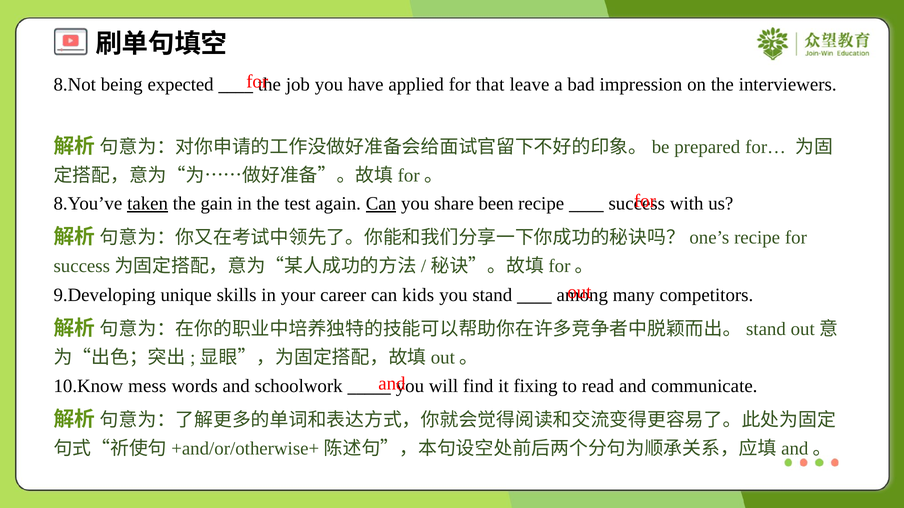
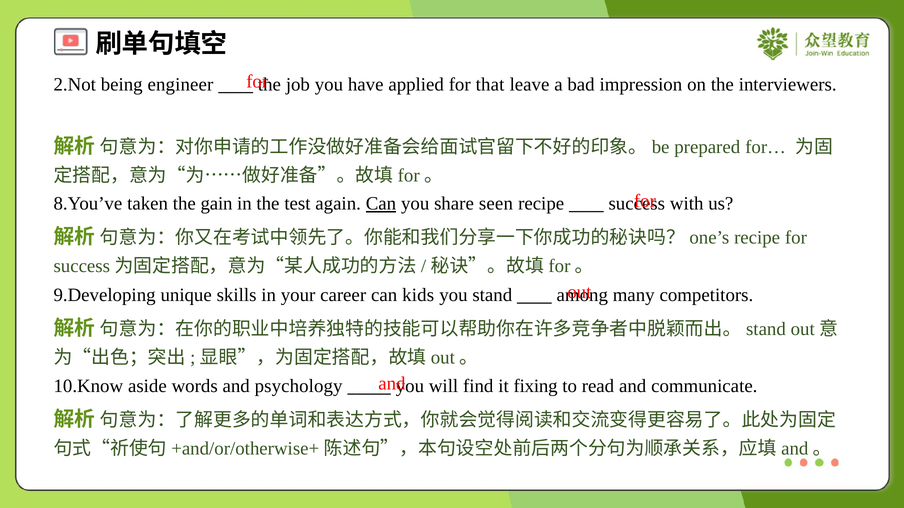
8.Not: 8.Not -> 2.Not
expected: expected -> engineer
taken underline: present -> none
been: been -> seen
mess: mess -> aside
schoolwork: schoolwork -> psychology
